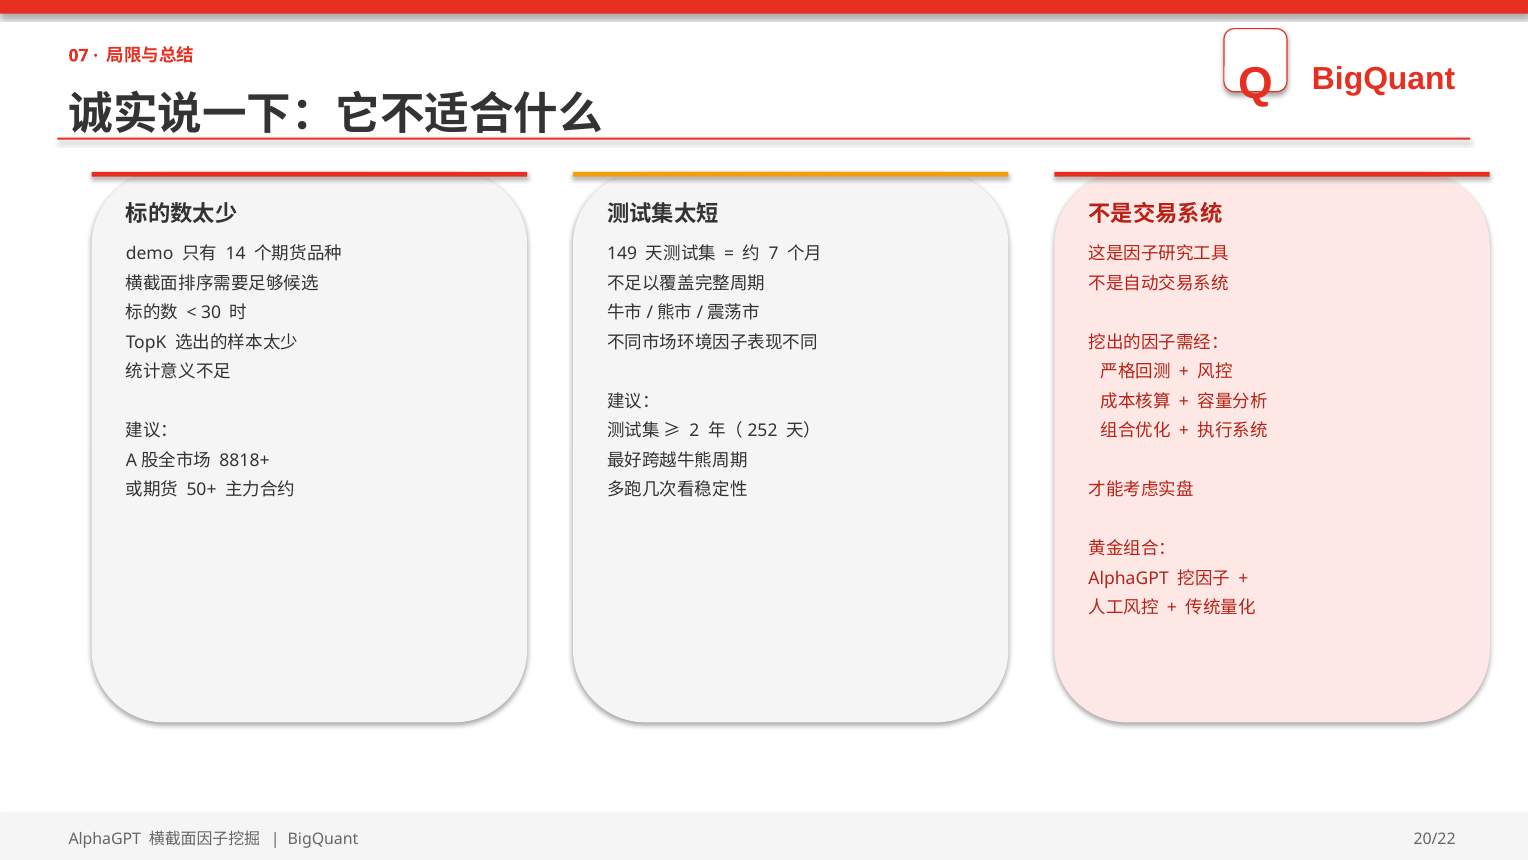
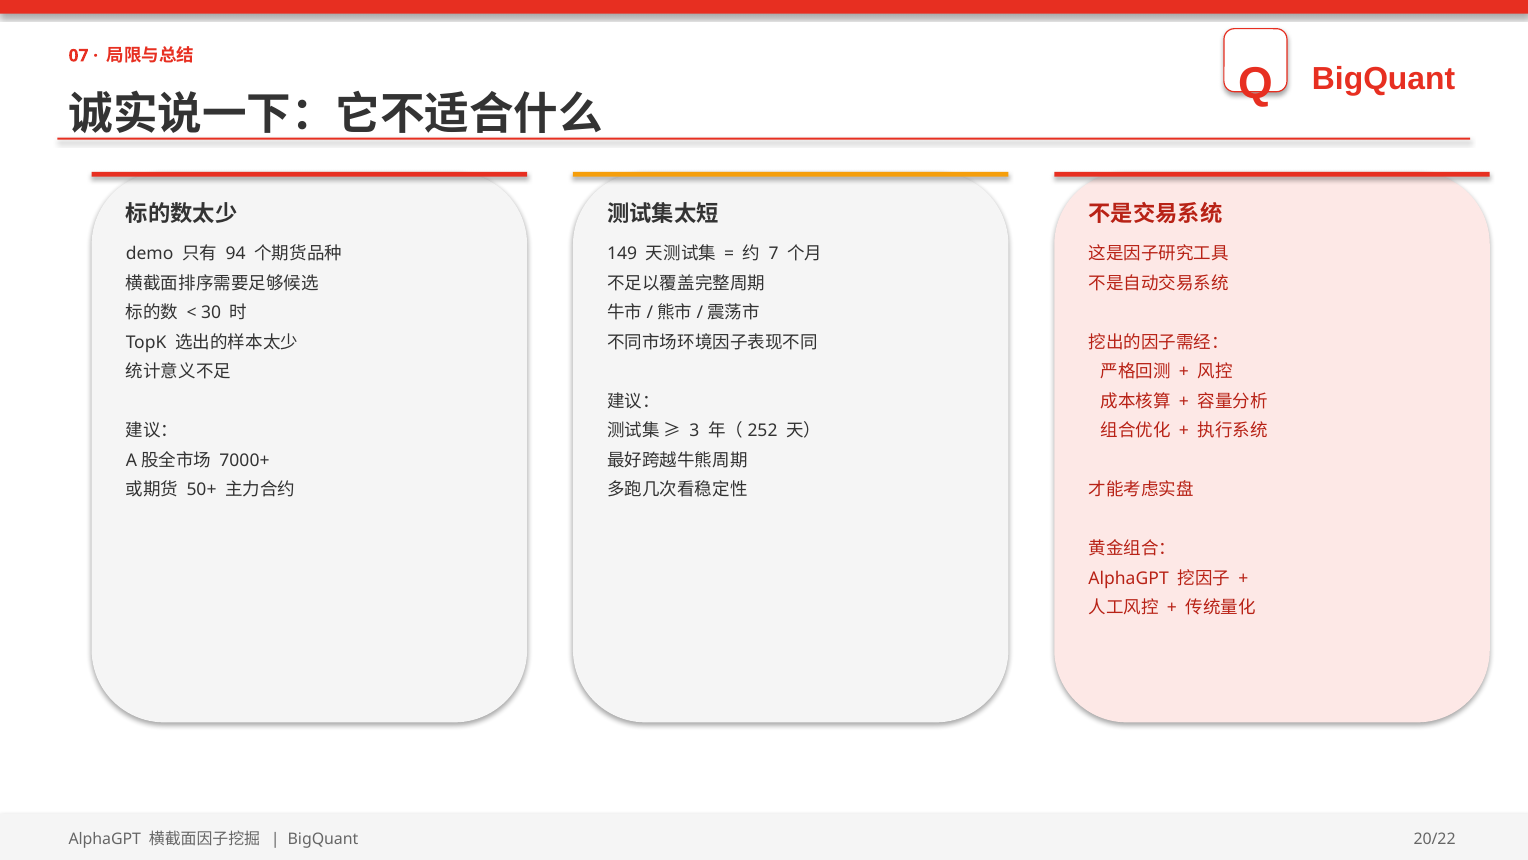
14: 14 -> 94
2: 2 -> 3
8818+: 8818+ -> 7000+
